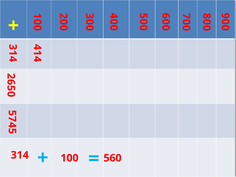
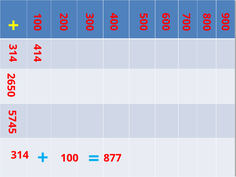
560: 560 -> 877
